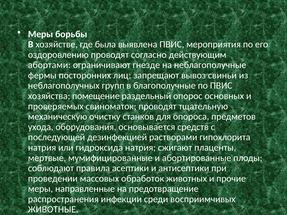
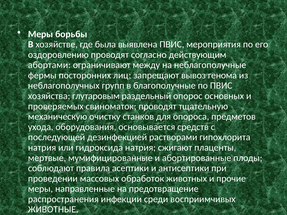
гнезде: гнезде -> между
свиньи: свиньи -> генома
помещение: помещение -> глутаровым
